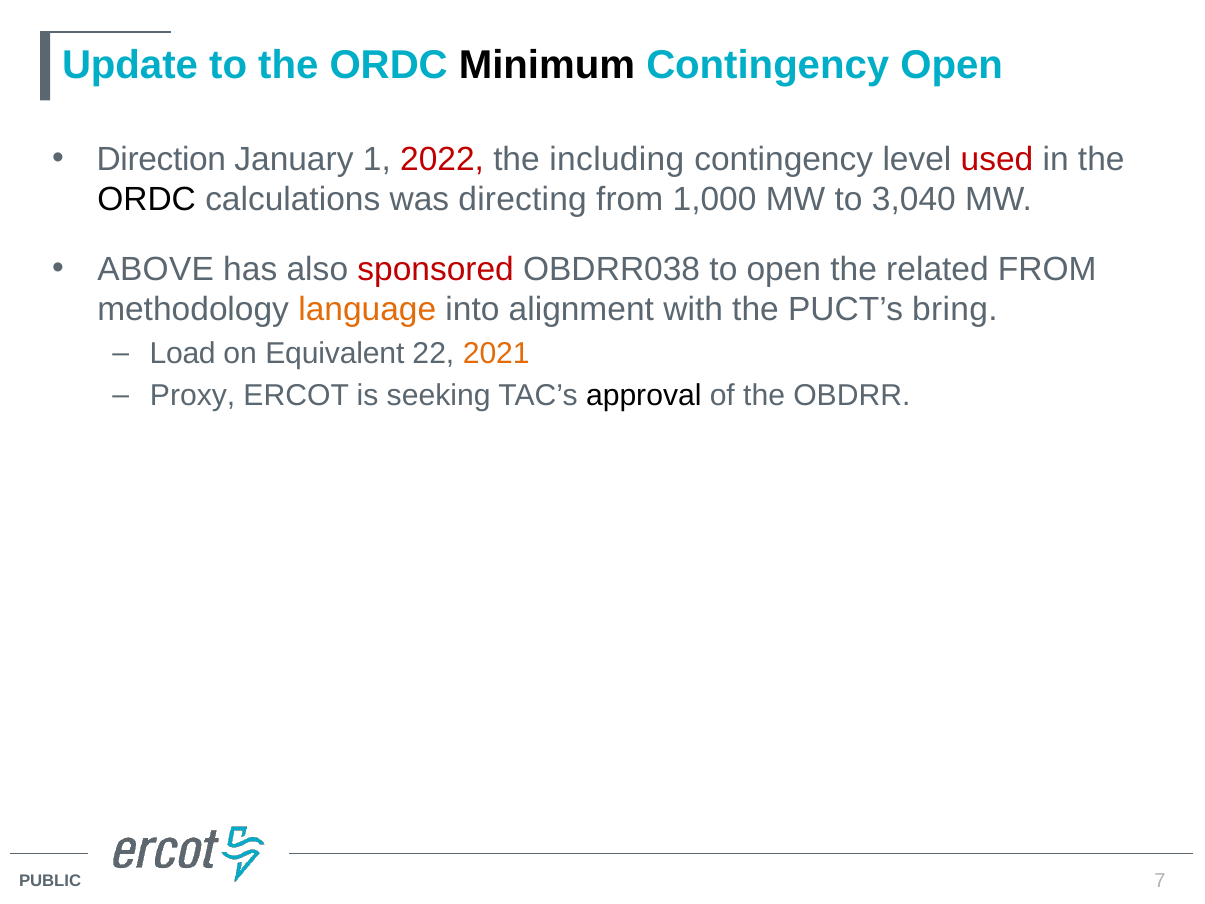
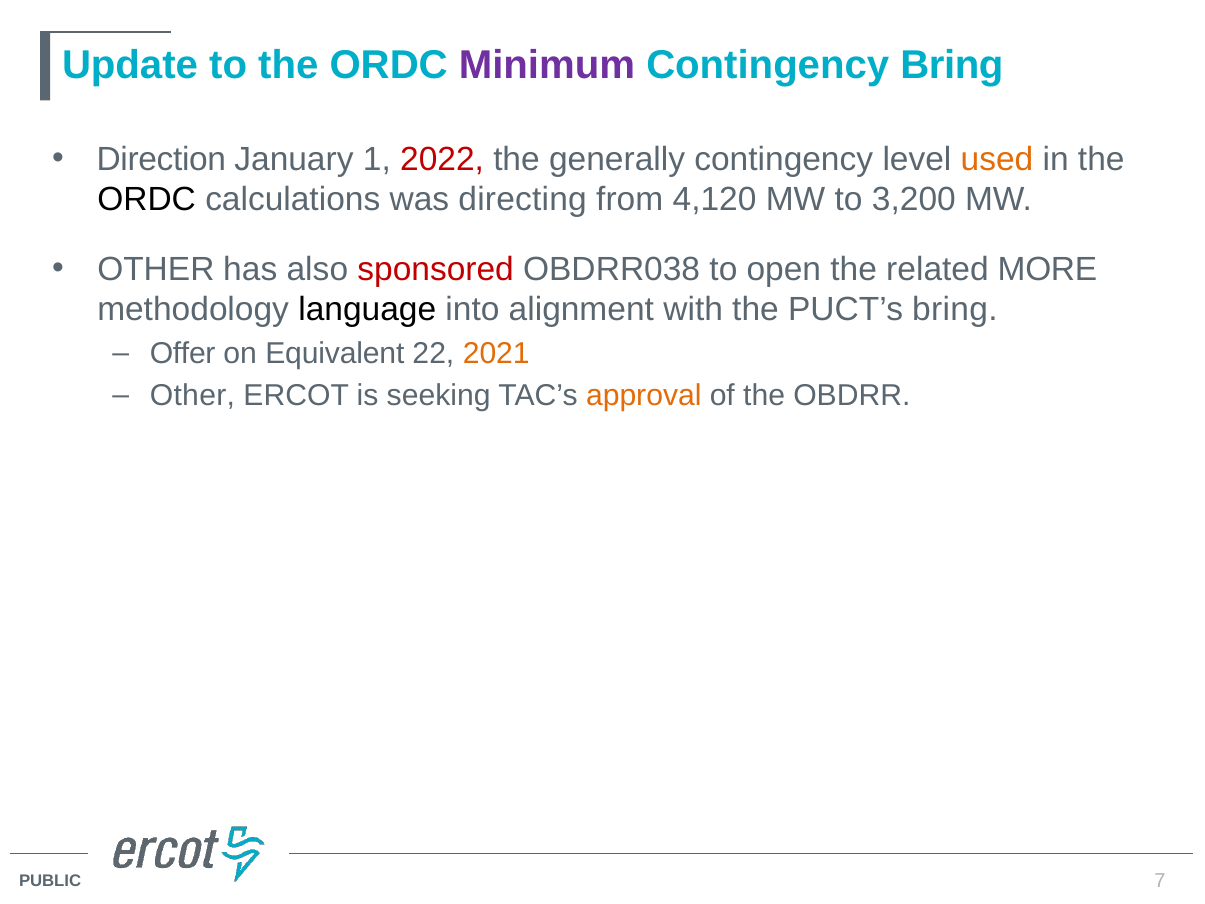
Minimum colour: black -> purple
Contingency Open: Open -> Bring
including: including -> generally
used colour: red -> orange
1,000: 1,000 -> 4,120
3,040: 3,040 -> 3,200
ABOVE at (156, 269): ABOVE -> OTHER
related FROM: FROM -> MORE
language colour: orange -> black
Load: Load -> Offer
Proxy at (193, 396): Proxy -> Other
approval colour: black -> orange
